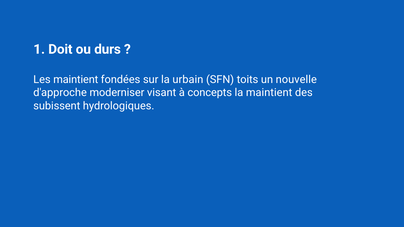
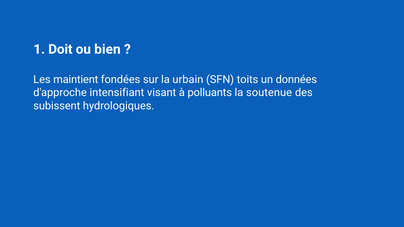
durs: durs -> bien
nouvelle: nouvelle -> données
moderniser: moderniser -> intensifiant
concepts: concepts -> polluants
la maintient: maintient -> soutenue
